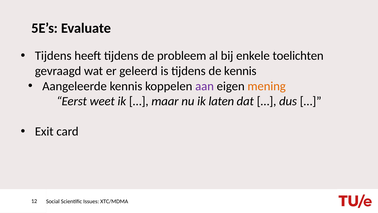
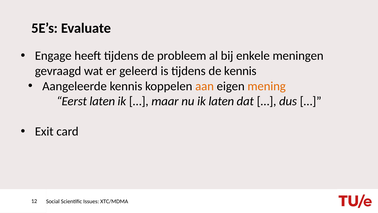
Tijdens at (53, 56): Tijdens -> Engage
toelichten: toelichten -> meningen
aan colour: purple -> orange
Eerst weet: weet -> laten
